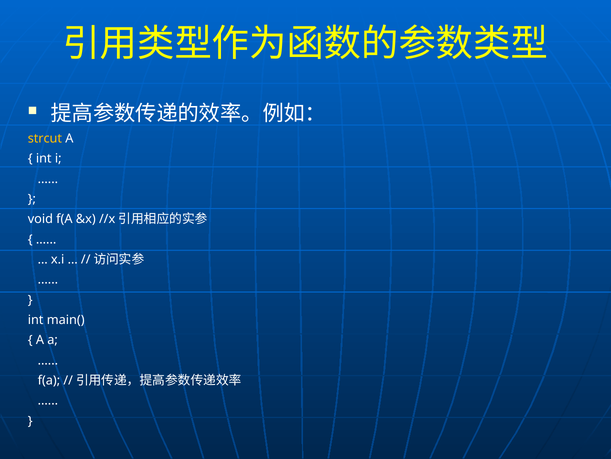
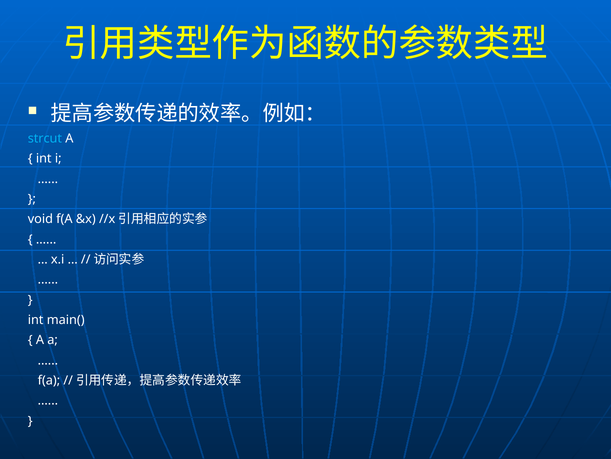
strcut colour: yellow -> light blue
